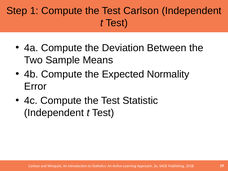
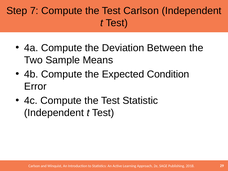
1: 1 -> 7
Normality: Normality -> Condition
